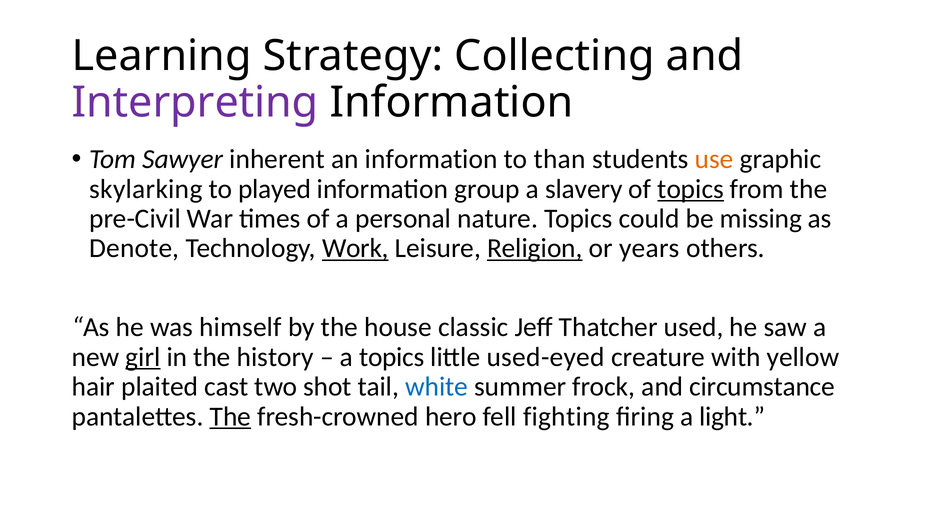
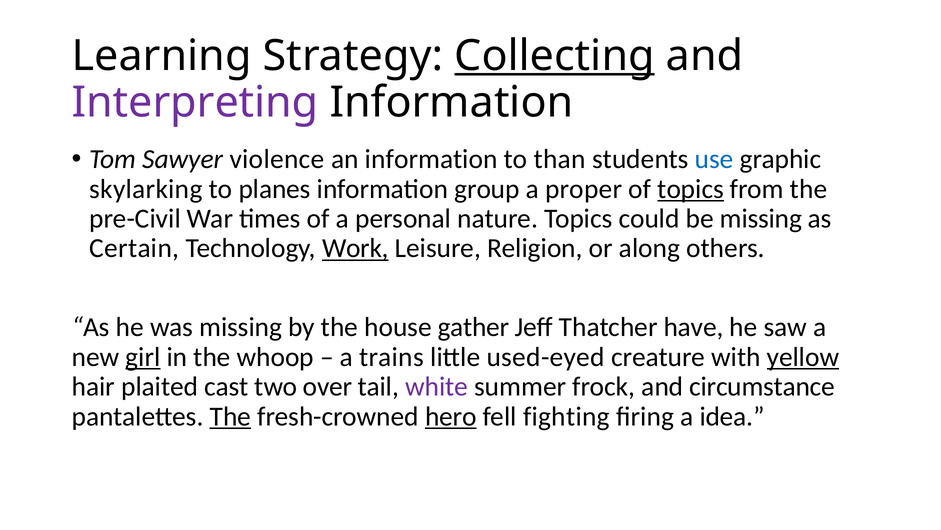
Collecting underline: none -> present
inherent: inherent -> violence
use colour: orange -> blue
played: played -> planes
slavery: slavery -> proper
Denote: Denote -> Certain
Religion underline: present -> none
years: years -> along
was himself: himself -> missing
classic: classic -> gather
used: used -> have
history: history -> whoop
a topics: topics -> trains
yellow underline: none -> present
shot: shot -> over
white colour: blue -> purple
hero underline: none -> present
light: light -> idea
